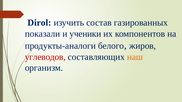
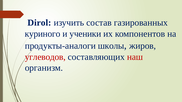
показали: показали -> куриного
белого: белого -> школы
наш colour: orange -> red
